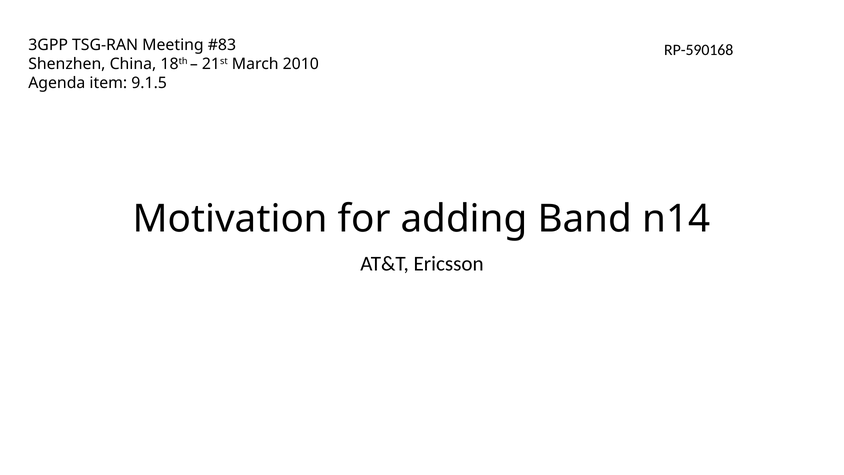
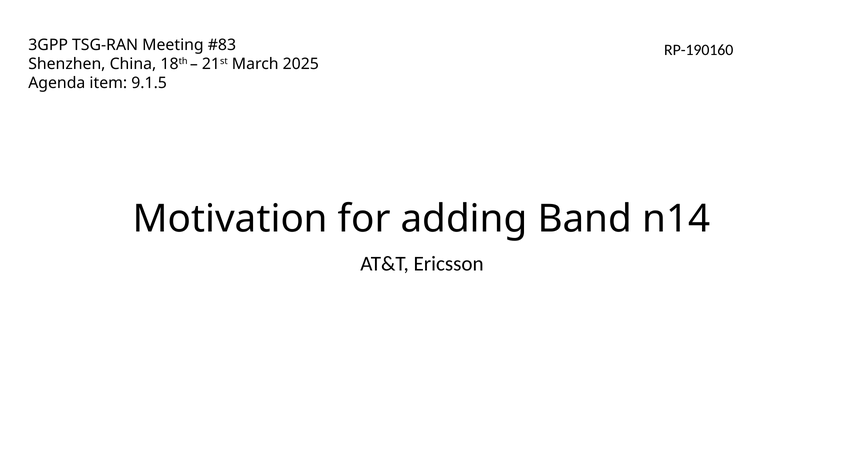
RP-590168: RP-590168 -> RP-190160
2010: 2010 -> 2025
